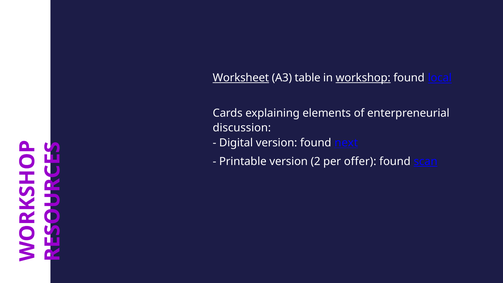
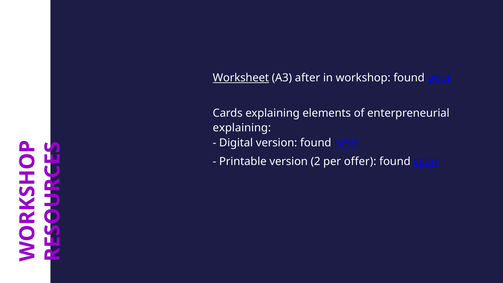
table: table -> after
workshop underline: present -> none
local: local -> your
discussion at (242, 128): discussion -> explaining
